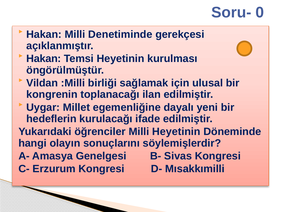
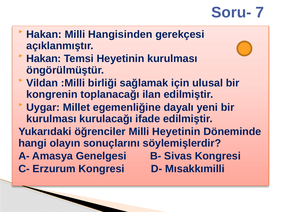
0: 0 -> 7
Denetiminde: Denetiminde -> Hangisinden
hedeflerin at (51, 119): hedeflerin -> kurulması
